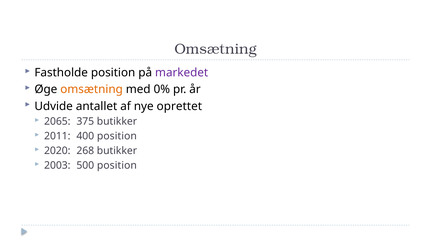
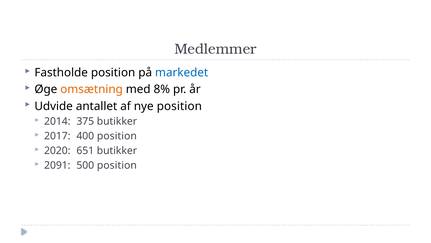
Omsætning at (215, 49): Omsætning -> Medlemmer
markedet colour: purple -> blue
0%: 0% -> 8%
nye oprettet: oprettet -> position
2065: 2065 -> 2014
2011: 2011 -> 2017
268: 268 -> 651
2003: 2003 -> 2091
